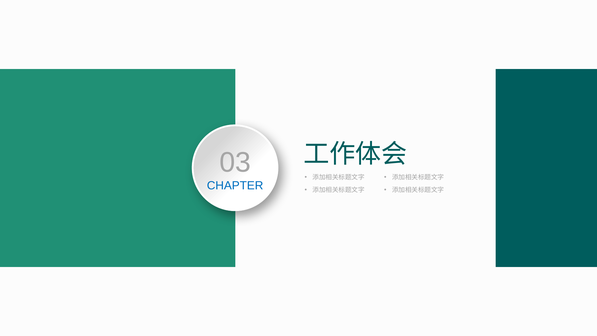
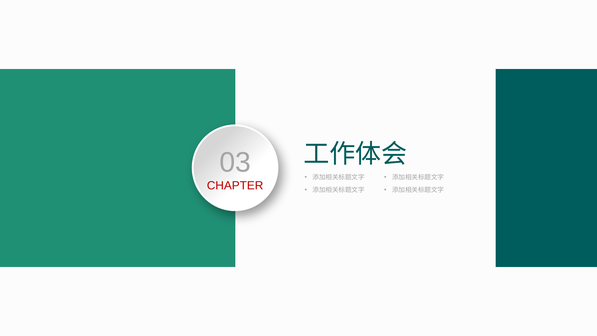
CHAPTER colour: blue -> red
